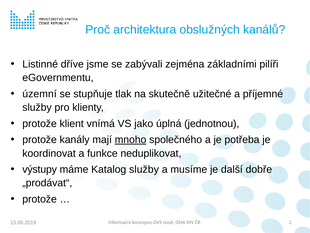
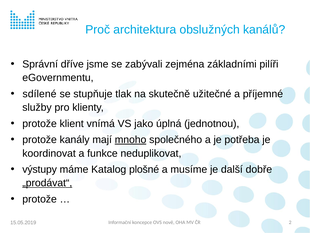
Listinné: Listinné -> Správní
územní: územní -> sdílené
Katalog služby: služby -> plošné
„prodávat“ underline: none -> present
